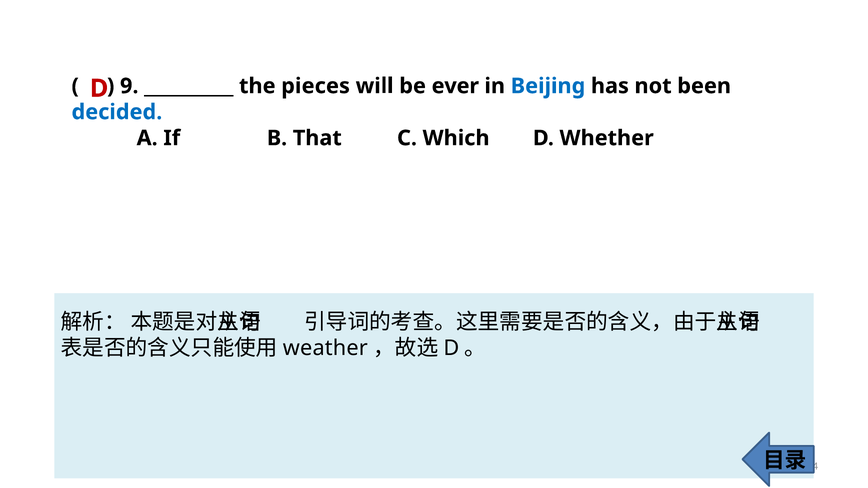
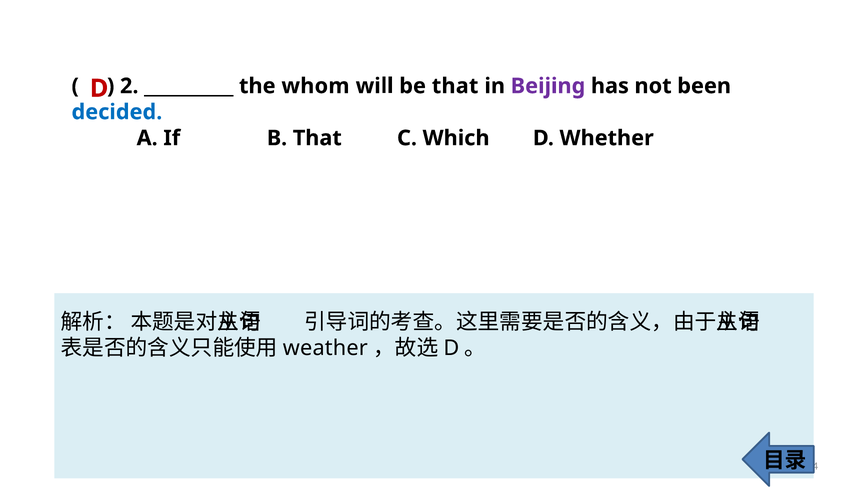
9: 9 -> 2
pieces: pieces -> whom
be ever: ever -> that
Beijing colour: blue -> purple
